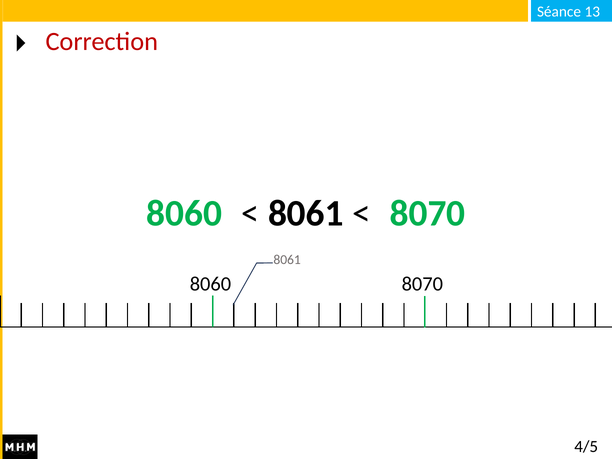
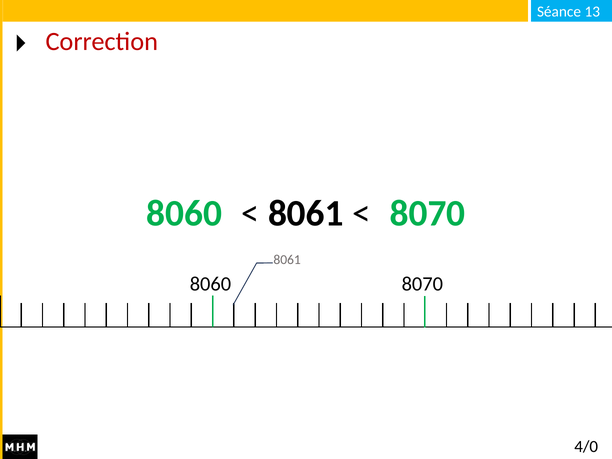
4/5: 4/5 -> 4/0
